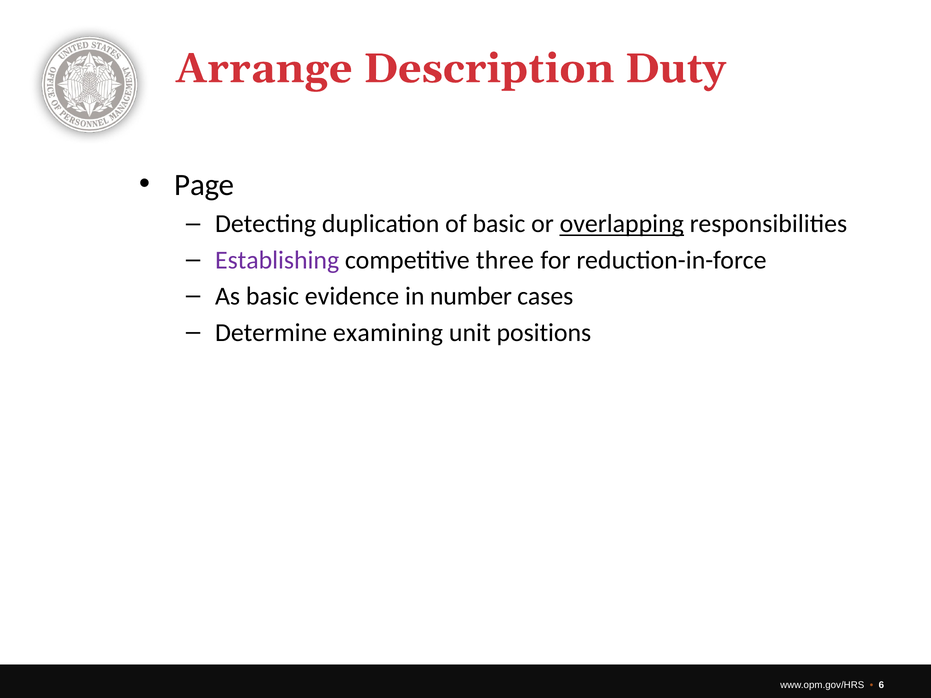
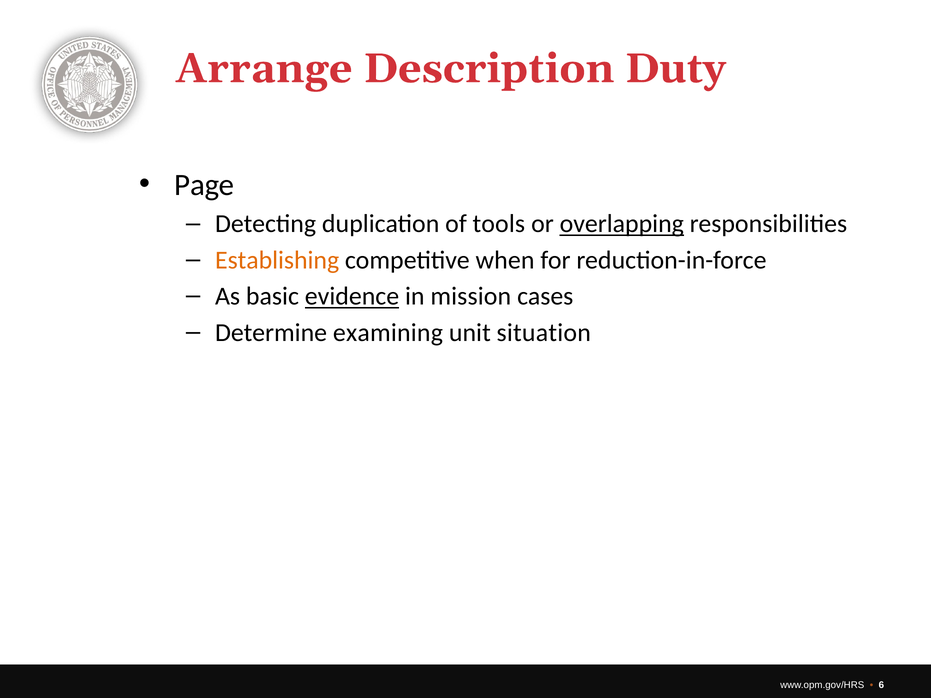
of basic: basic -> tools
Establishing colour: purple -> orange
three: three -> when
evidence underline: none -> present
number: number -> mission
positions: positions -> situation
